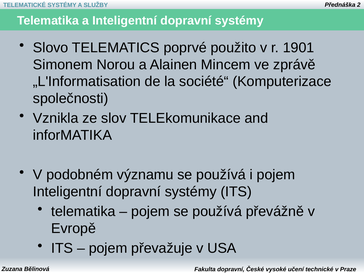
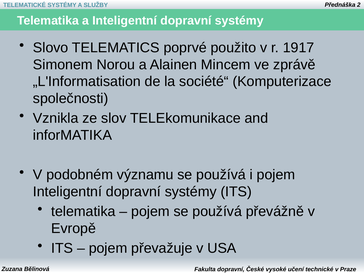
1901: 1901 -> 1917
